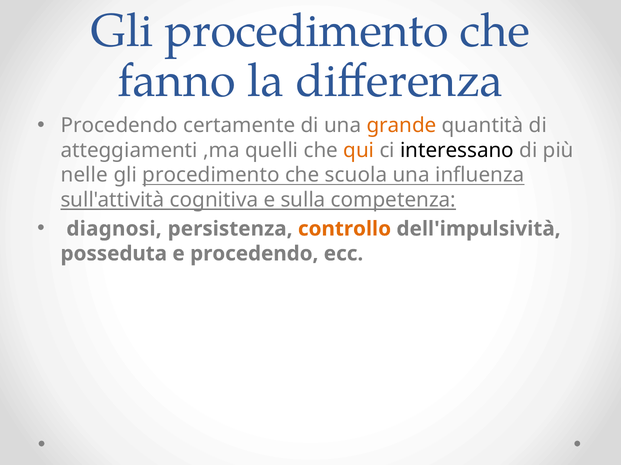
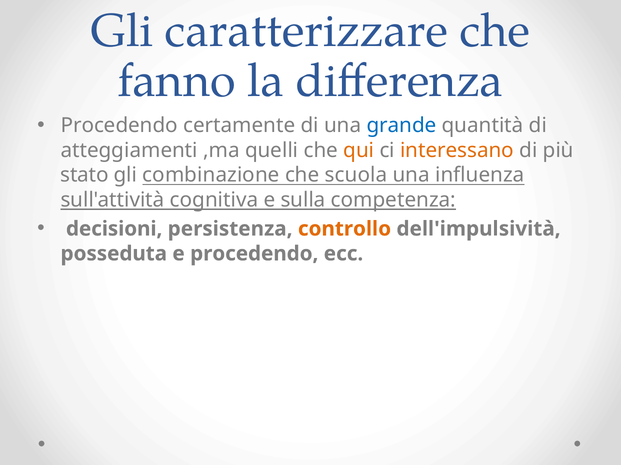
procedimento at (307, 31): procedimento -> caratterizzare
grande colour: orange -> blue
interessano colour: black -> orange
nelle: nelle -> stato
procedimento at (211, 175): procedimento -> combinazione
diagnosi: diagnosi -> decisioni
